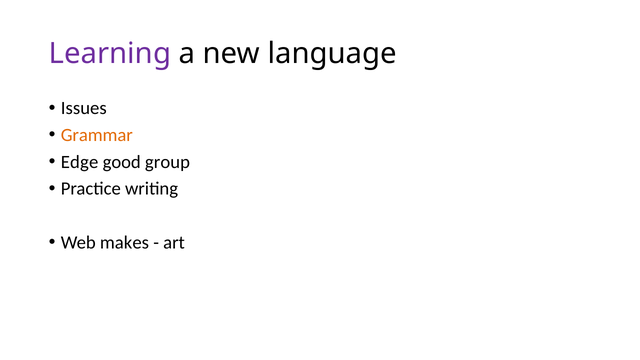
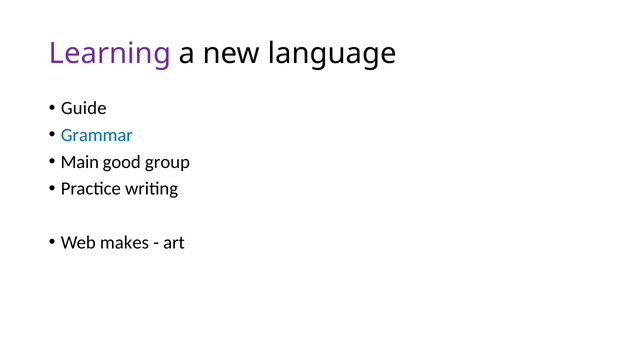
Issues: Issues -> Guide
Grammar colour: orange -> blue
Edge: Edge -> Main
